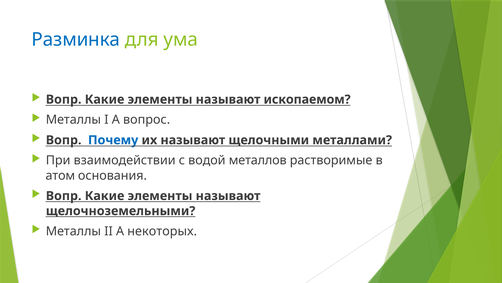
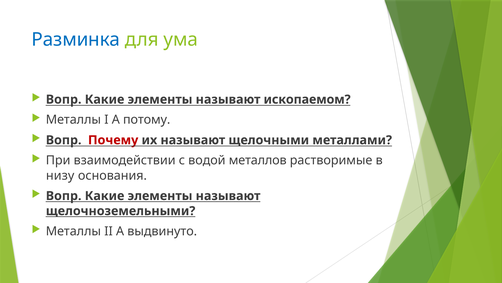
вопрос: вопрос -> потому
Почему colour: blue -> red
атом: атом -> низу
некоторых: некоторых -> выдвинуто
